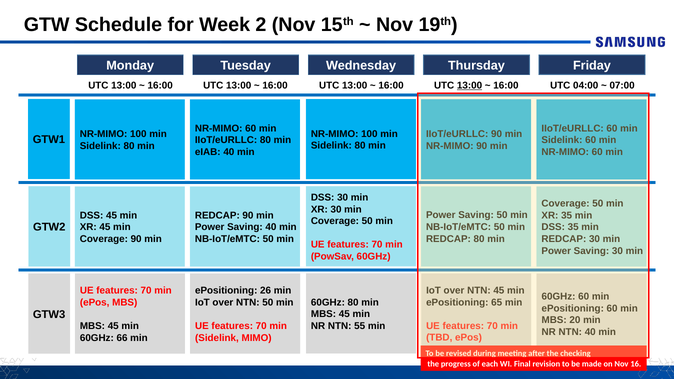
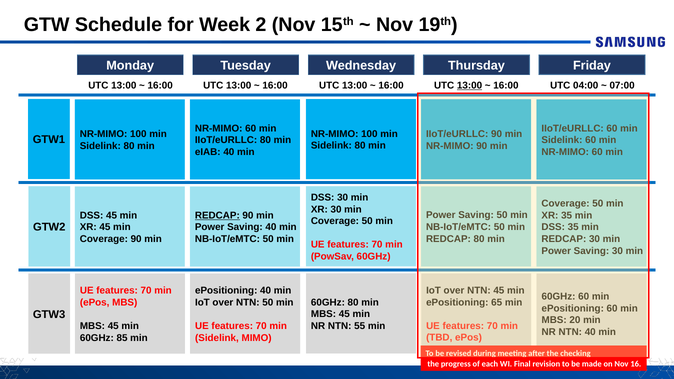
REDCAP at (217, 216) underline: none -> present
ePositioning 26: 26 -> 40
66: 66 -> 85
